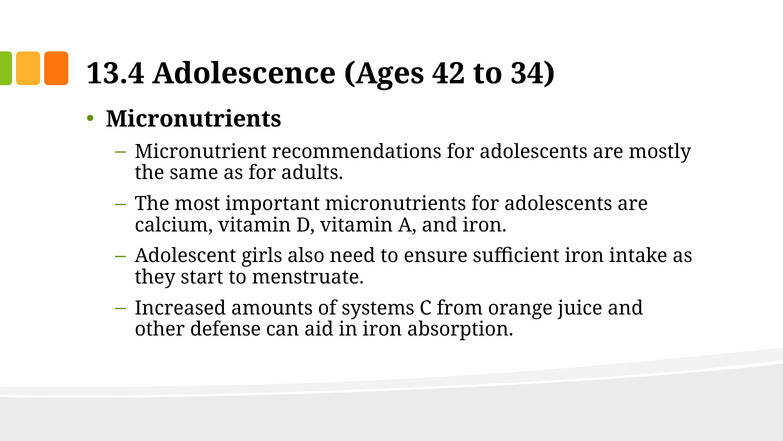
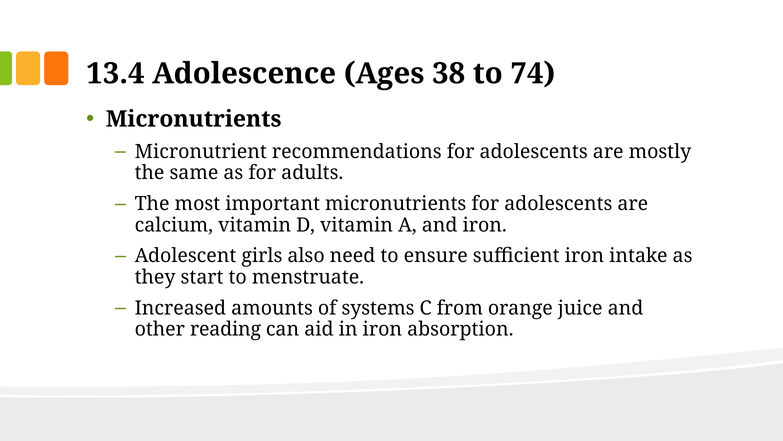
42: 42 -> 38
34: 34 -> 74
defense: defense -> reading
